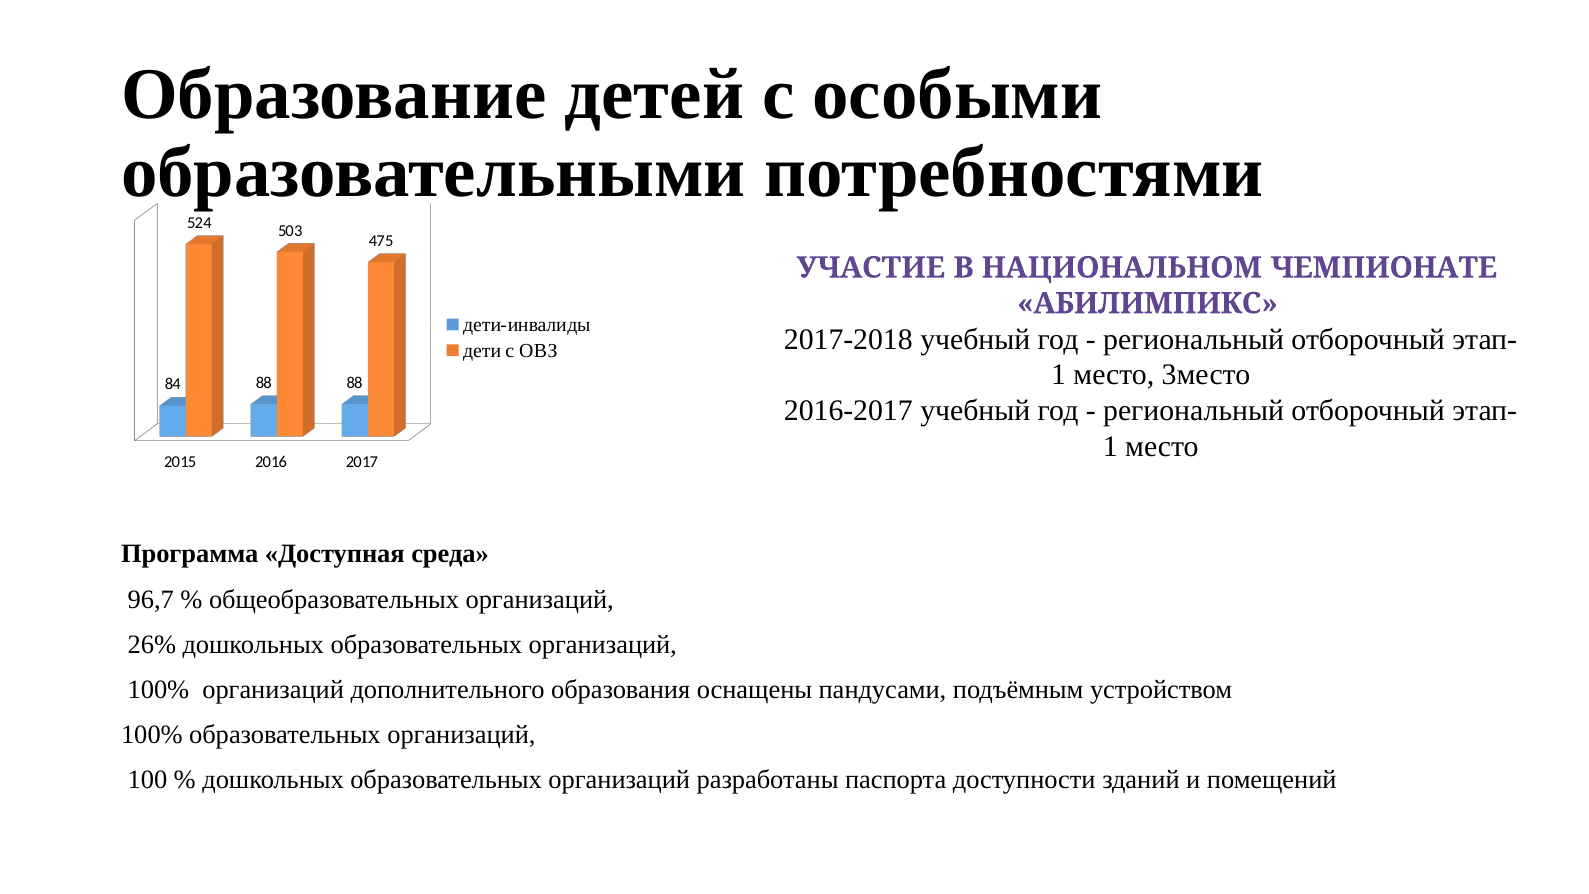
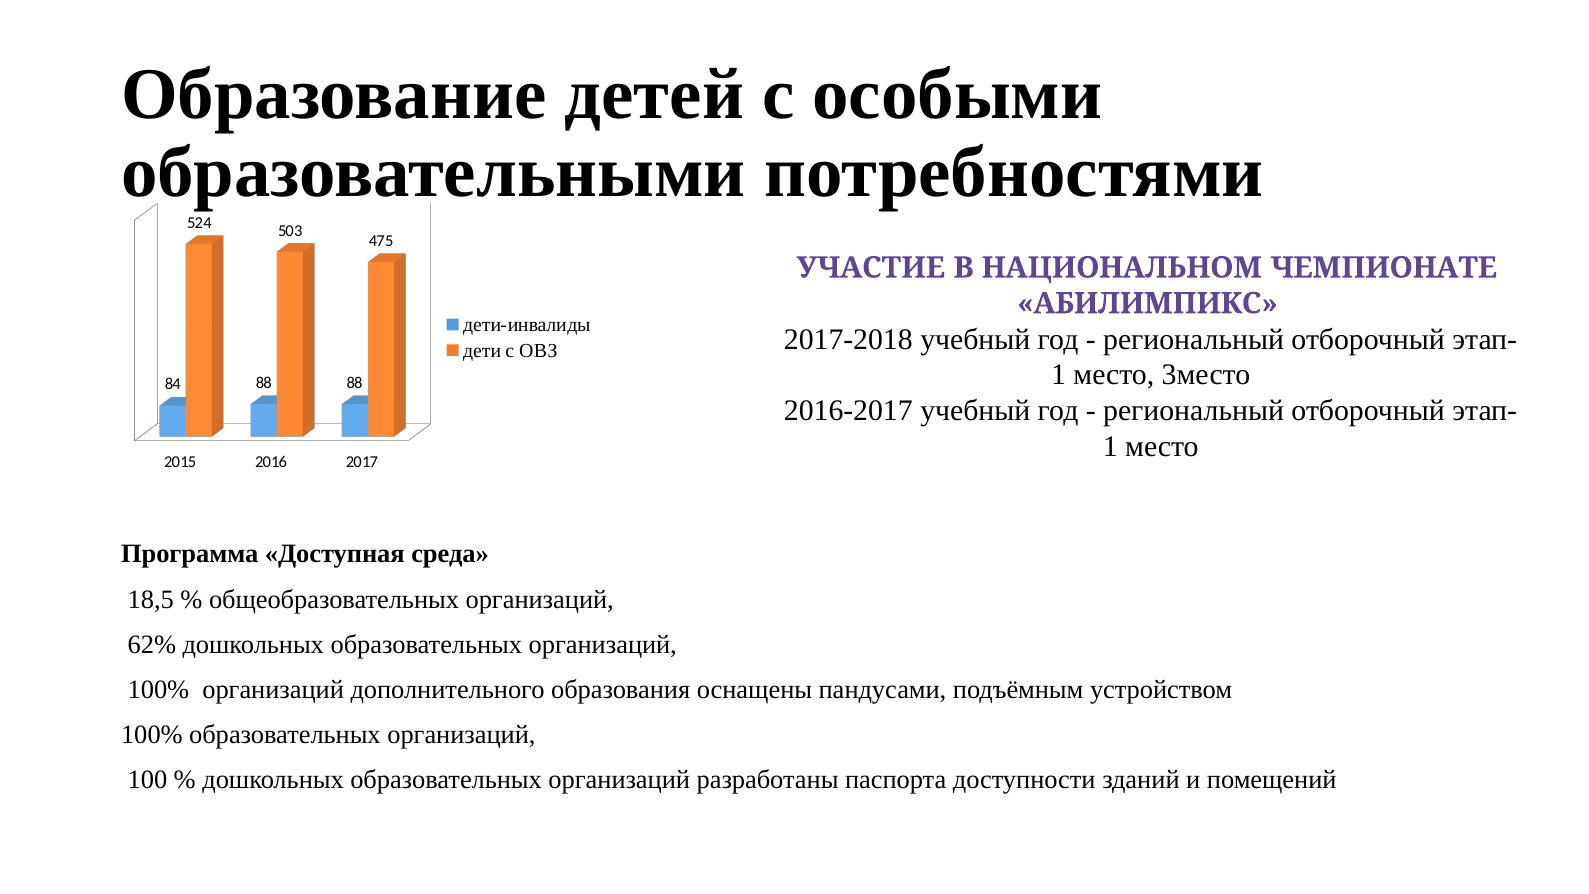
96,7: 96,7 -> 18,5
26%: 26% -> 62%
